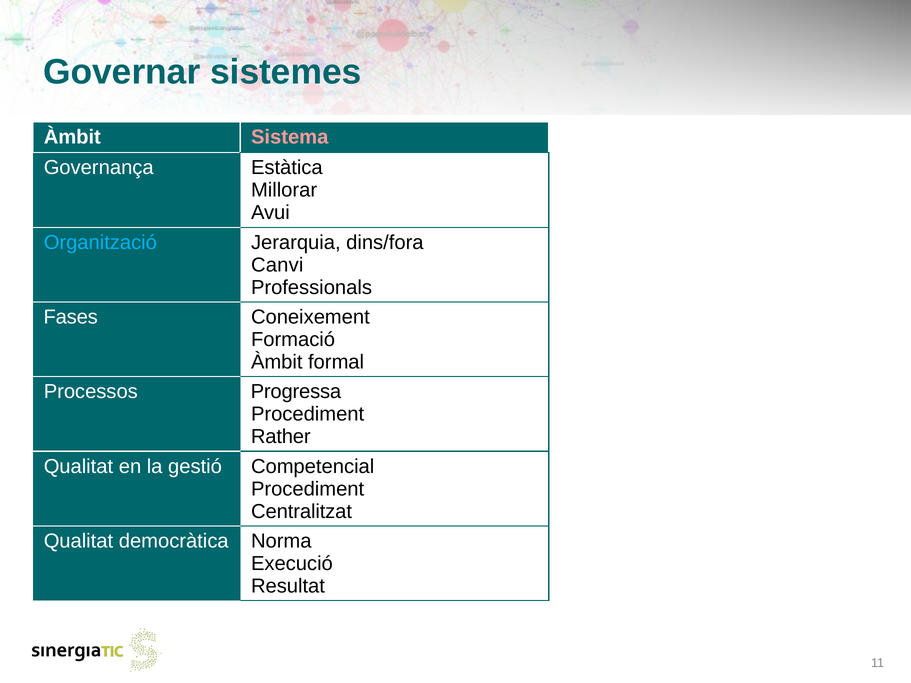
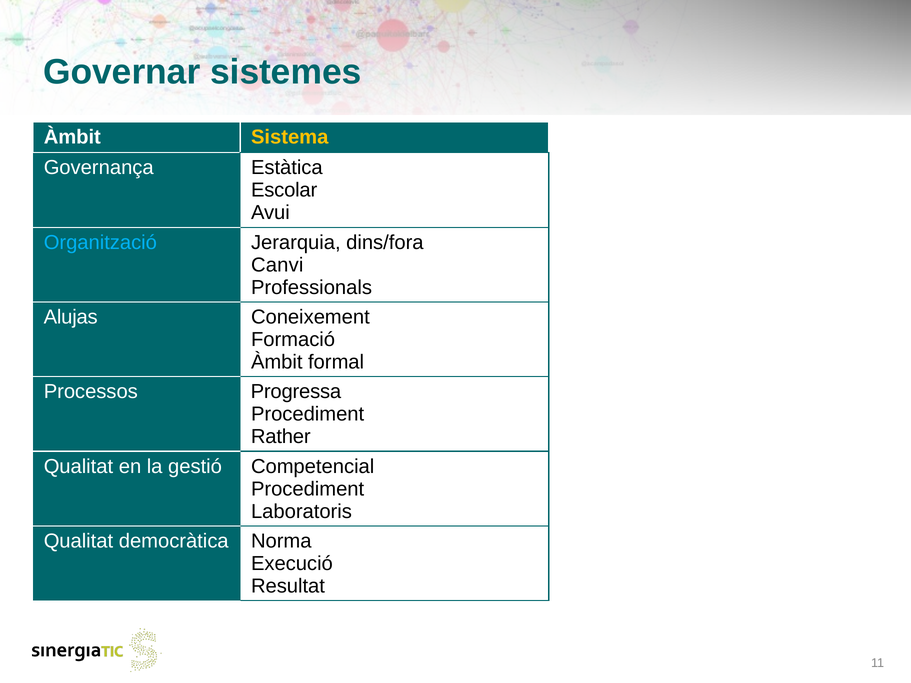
Sistema colour: pink -> yellow
Millorar: Millorar -> Escolar
Fases: Fases -> Alujas
Centralitzat: Centralitzat -> Laboratoris
